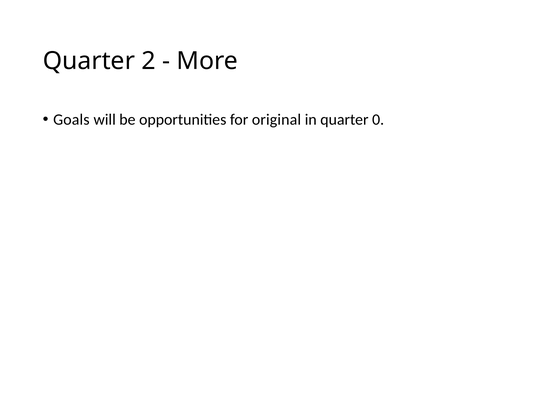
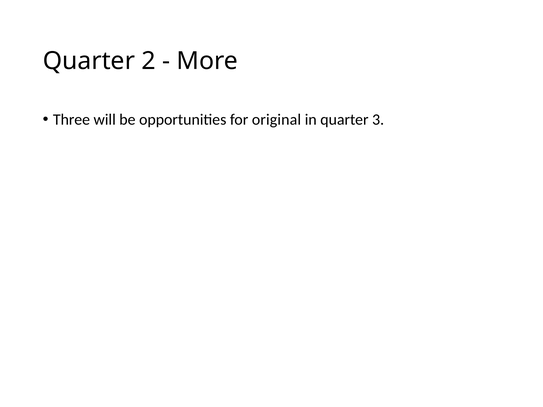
Goals: Goals -> Three
0: 0 -> 3
